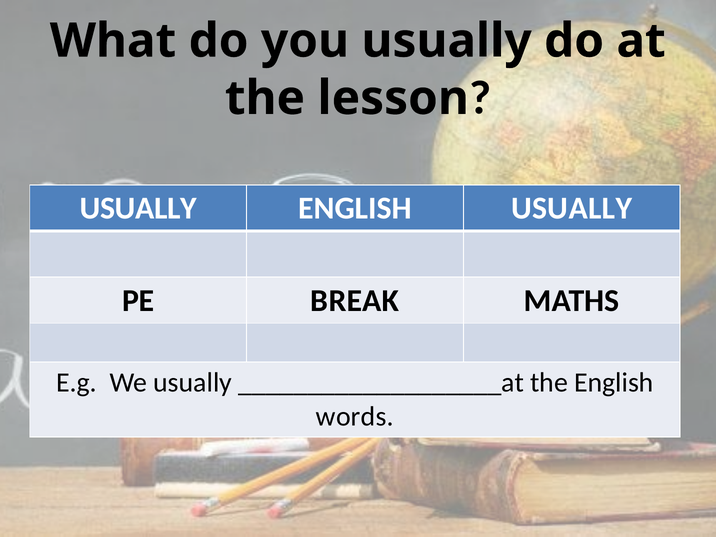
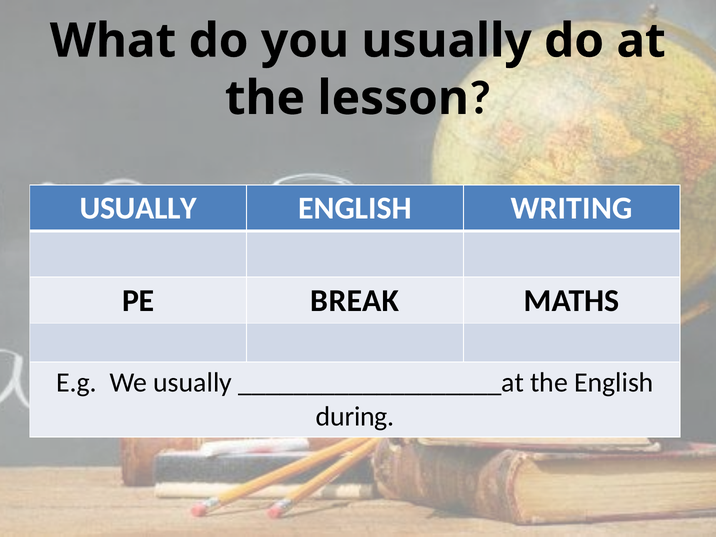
ENGLISH USUALLY: USUALLY -> WRITING
words: words -> during
